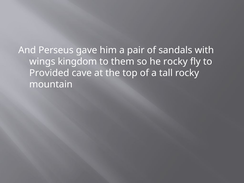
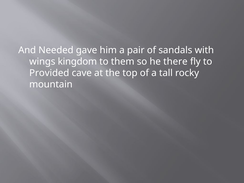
Perseus: Perseus -> Needed
he rocky: rocky -> there
